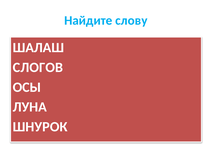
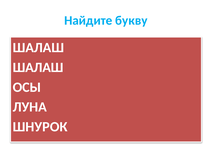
слову: слову -> букву
СЛОГОВ at (38, 67): СЛОГОВ -> ШАЛАШ
